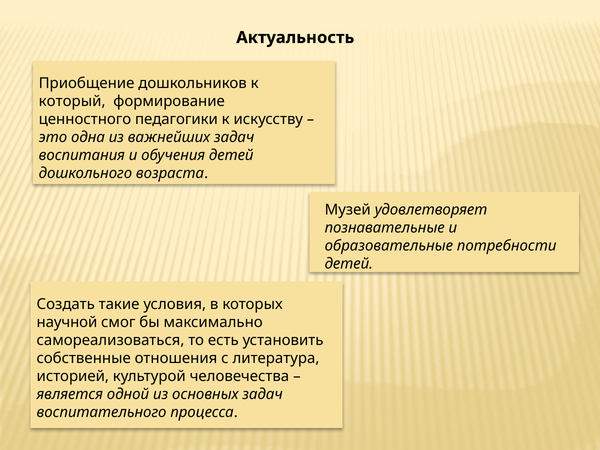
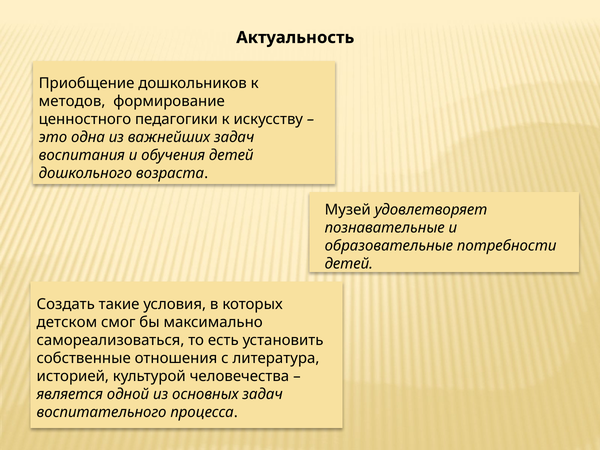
который: который -> методов
научной: научной -> детском
